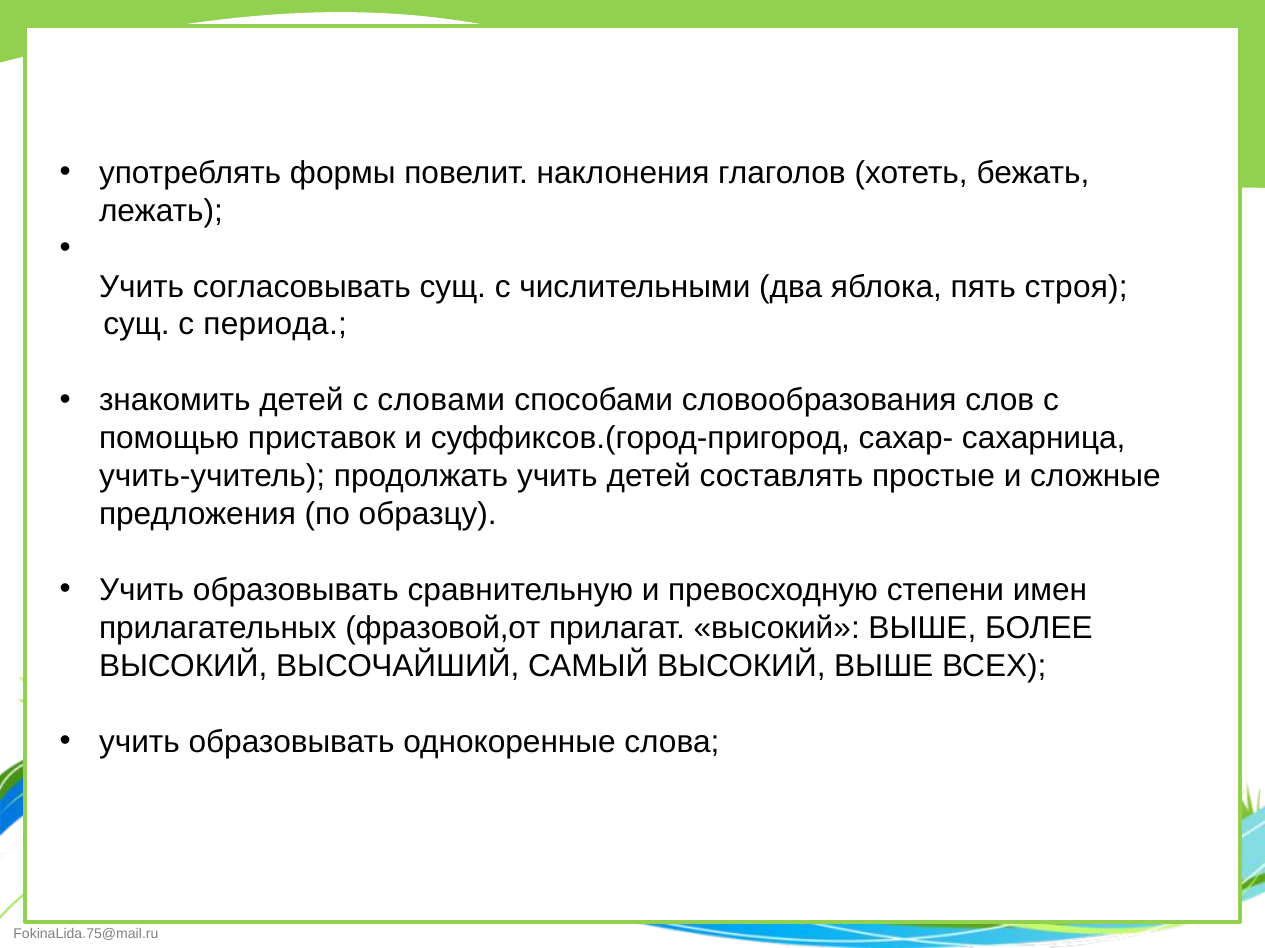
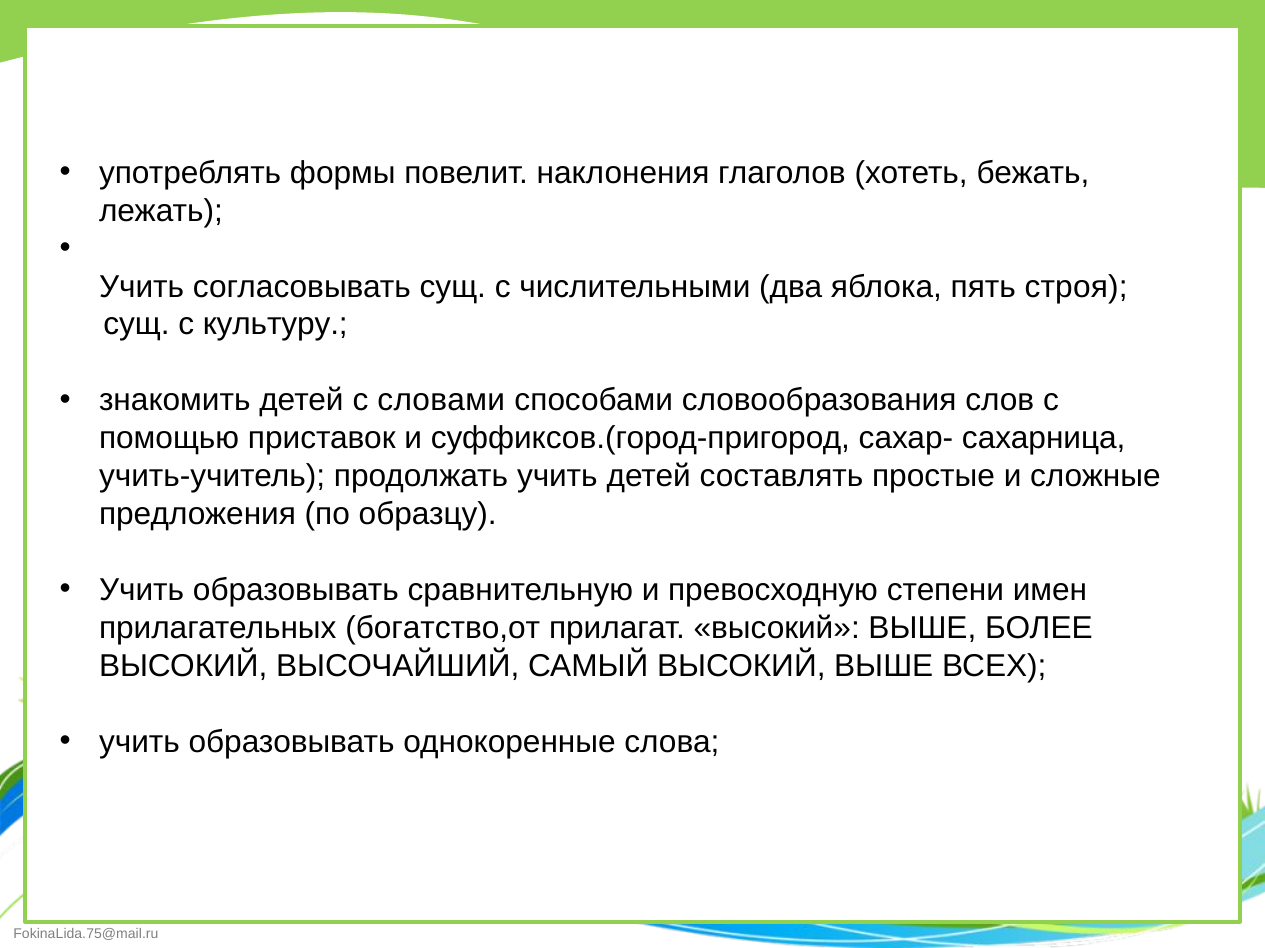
периода: периода -> культуру
фразовой,от: фразовой,от -> богатство,от
